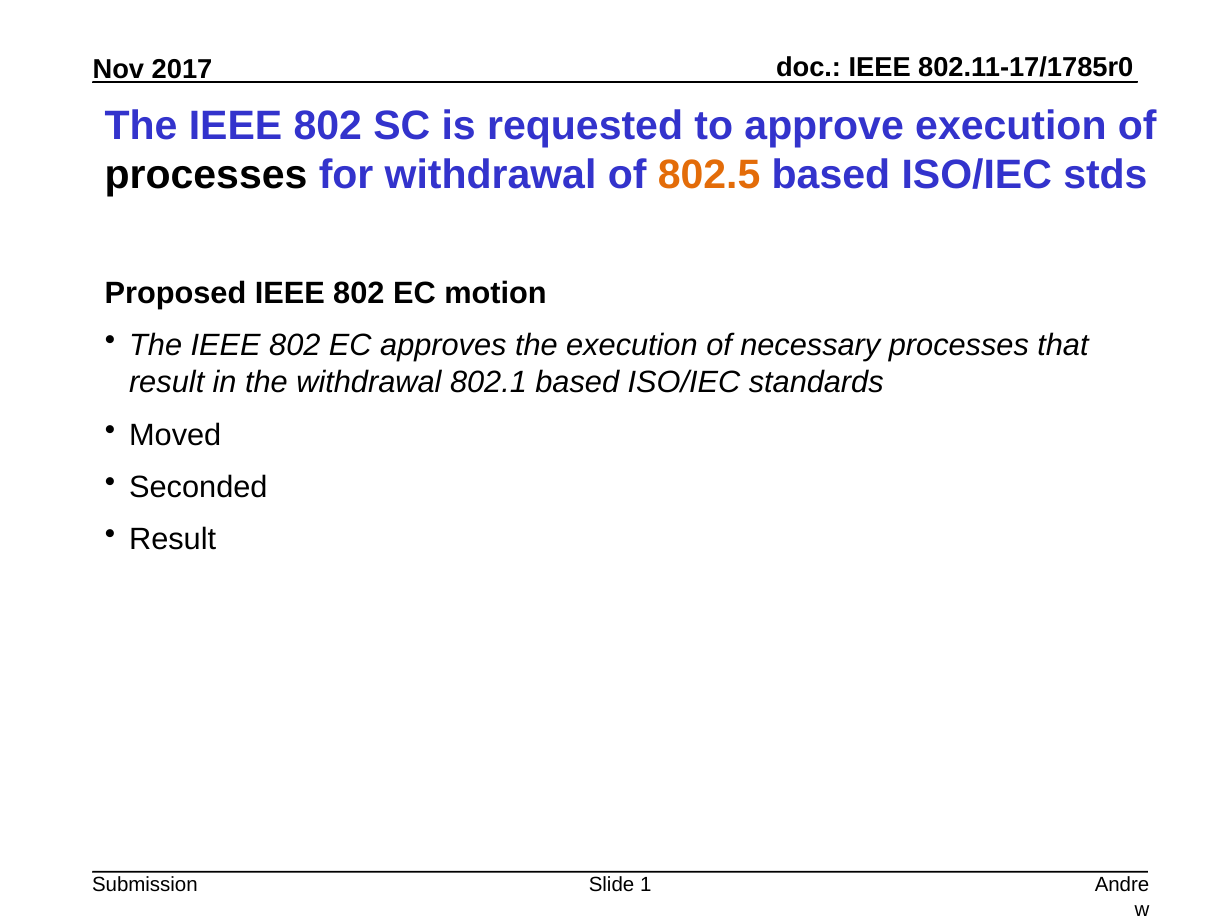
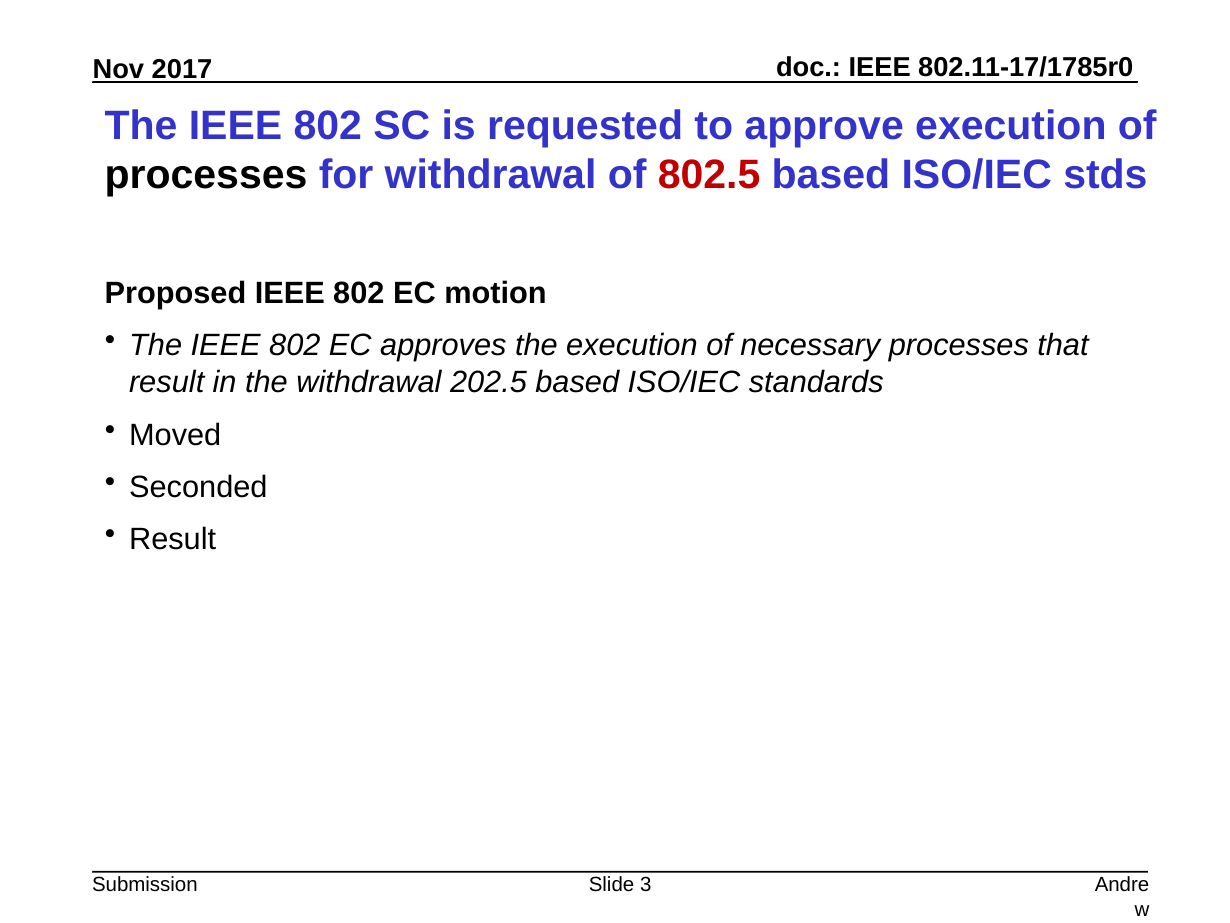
802.5 colour: orange -> red
802.1: 802.1 -> 202.5
1: 1 -> 3
